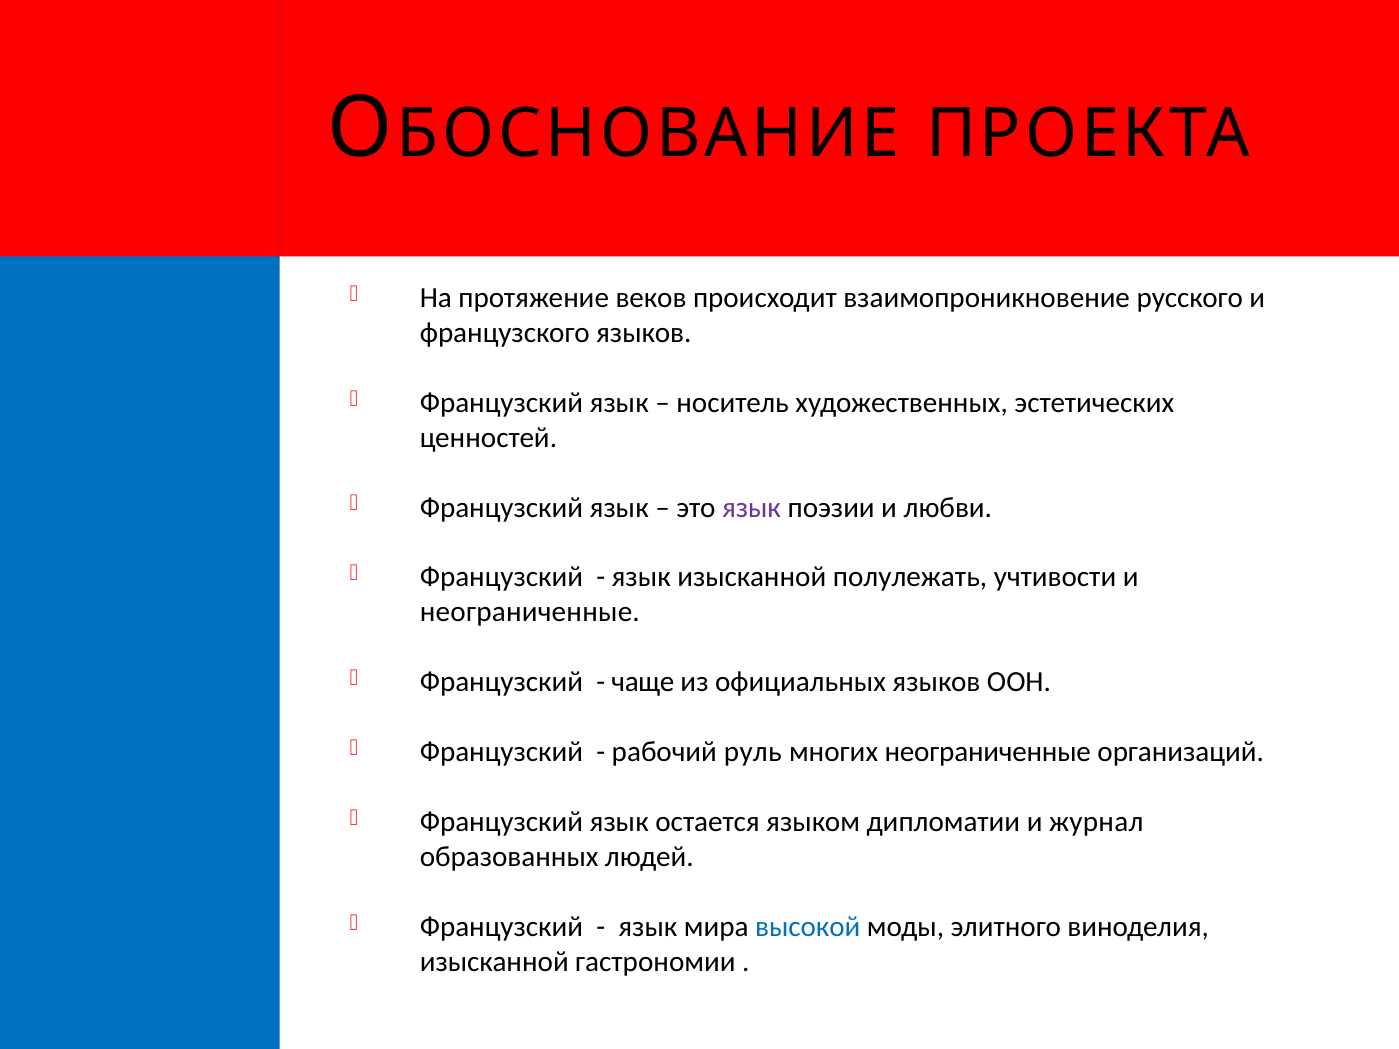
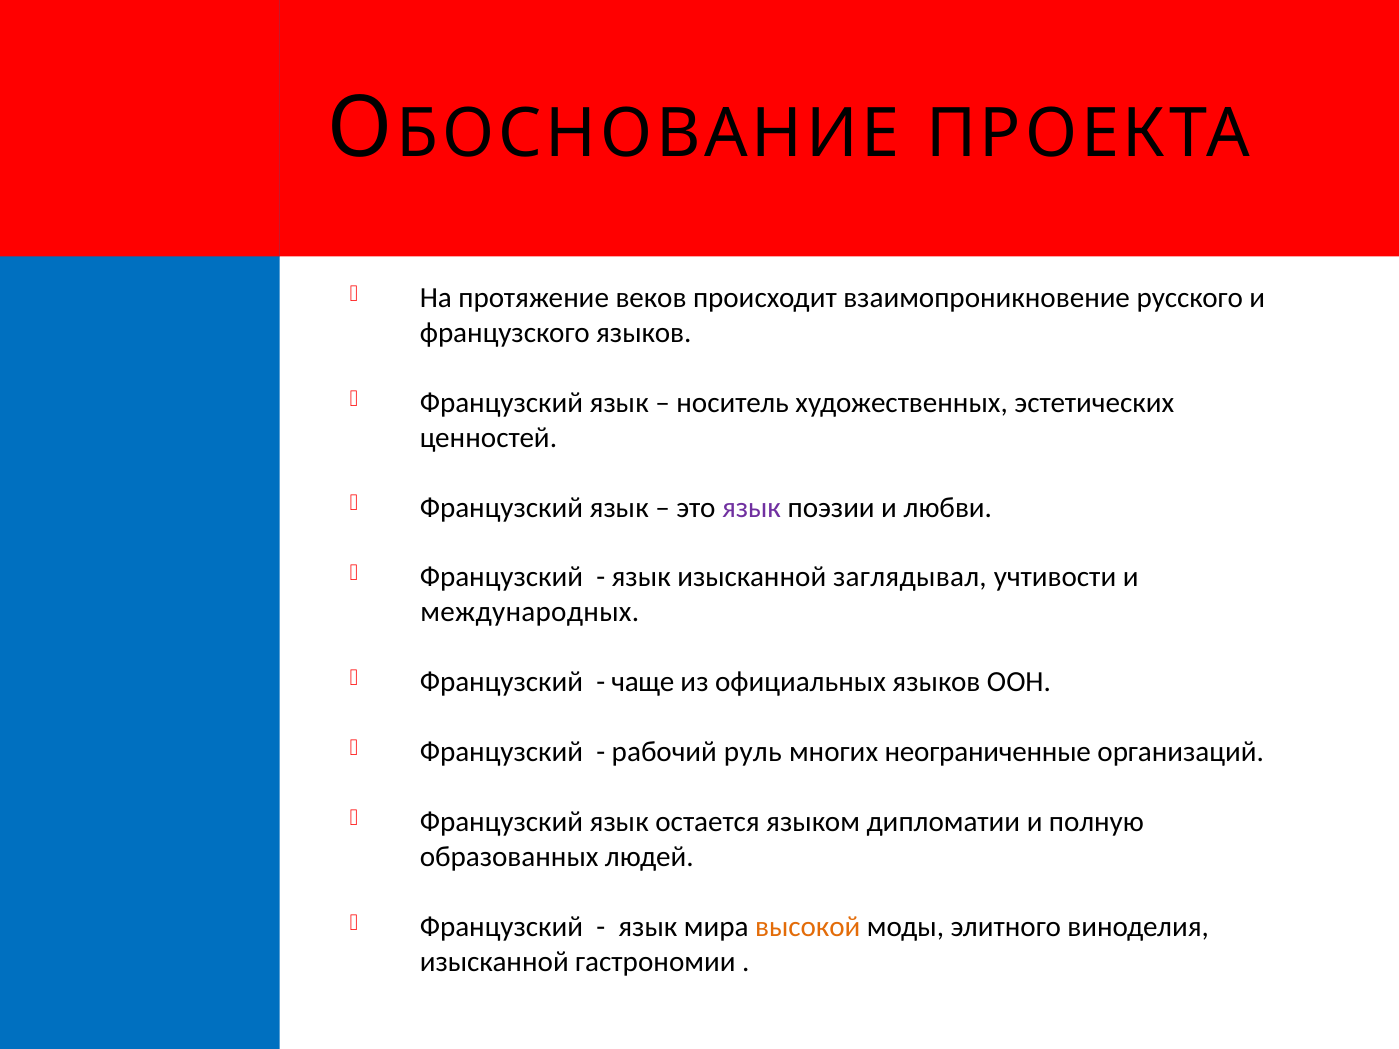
полулежать: полулежать -> заглядывал
неограниченные at (530, 612): неограниченные -> международных
жуpнал: жуpнал -> полную
высокой colour: blue -> orange
